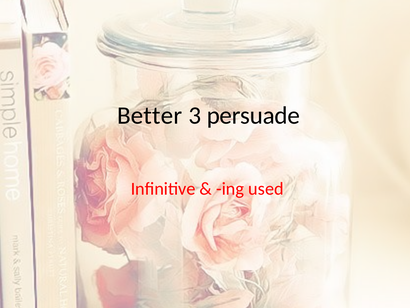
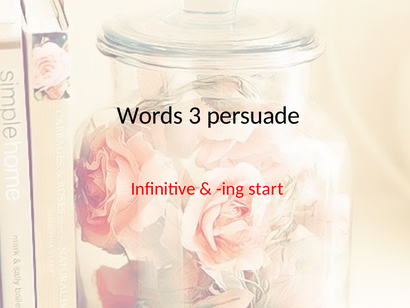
Better: Better -> Words
used: used -> start
